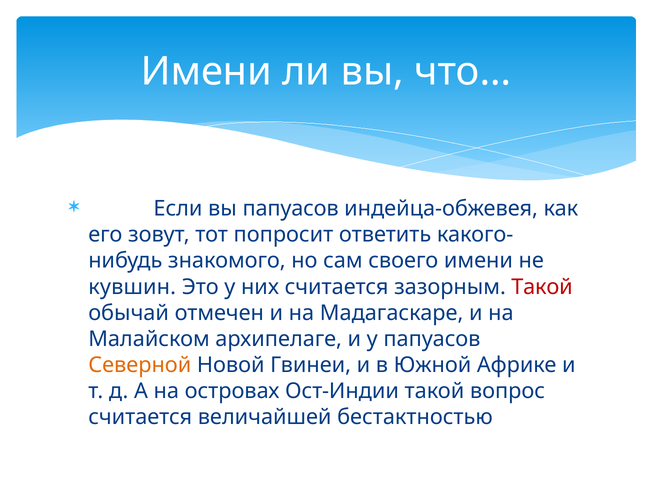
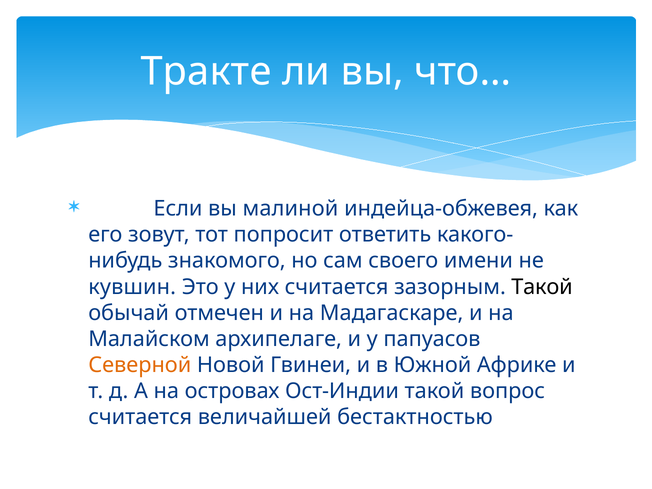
Имени at (206, 72): Имени -> Тракте
вы папуасов: папуасов -> малиной
Такой at (542, 287) colour: red -> black
